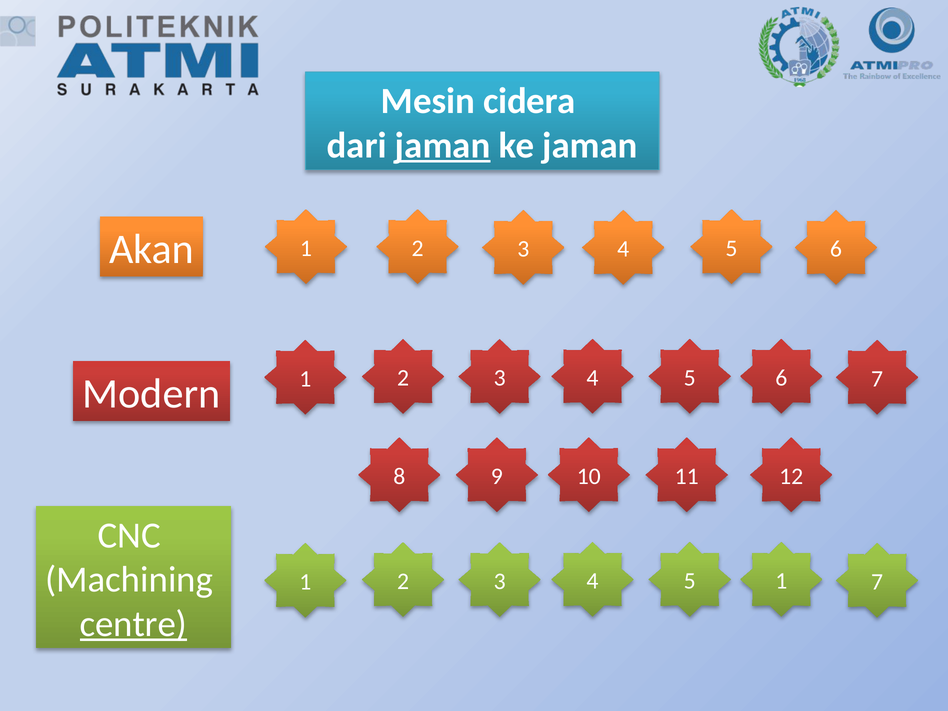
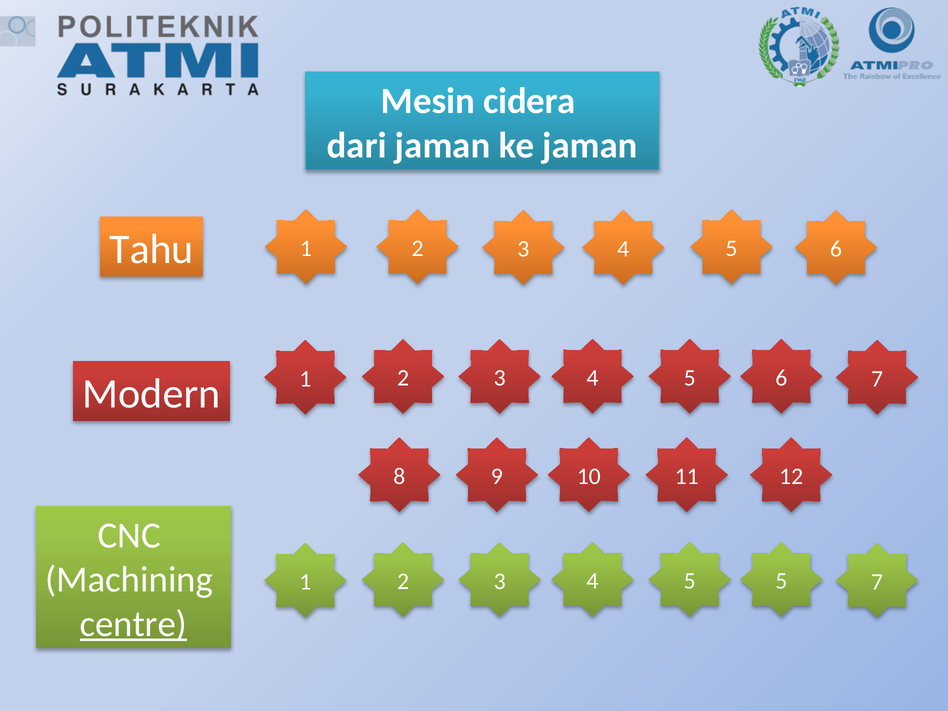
jaman at (443, 145) underline: present -> none
Akan: Akan -> Tahu
4 1: 1 -> 5
